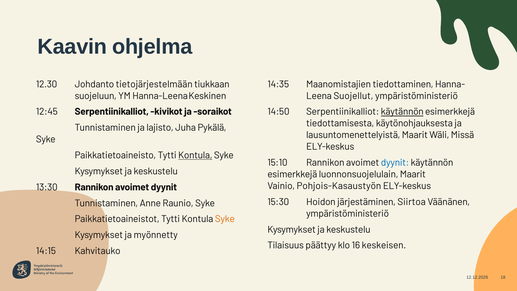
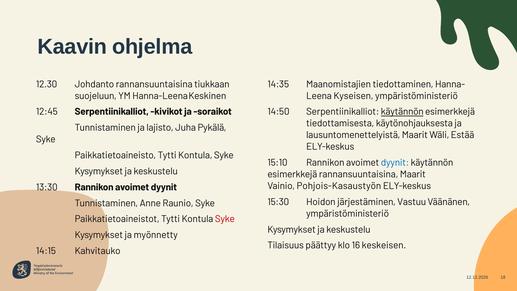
Johdanto tietojärjestelmään: tietojärjestelmään -> rannansuuntaisina
Suojellut: Suojellut -> Kyseisen
Missä: Missä -> Estää
Kontula at (195, 155) underline: present -> none
esimerkkejä luonnonsuojelulain: luonnonsuojelulain -> rannansuuntaisina
Siirtoa: Siirtoa -> Vastuu
Syke at (225, 219) colour: orange -> red
